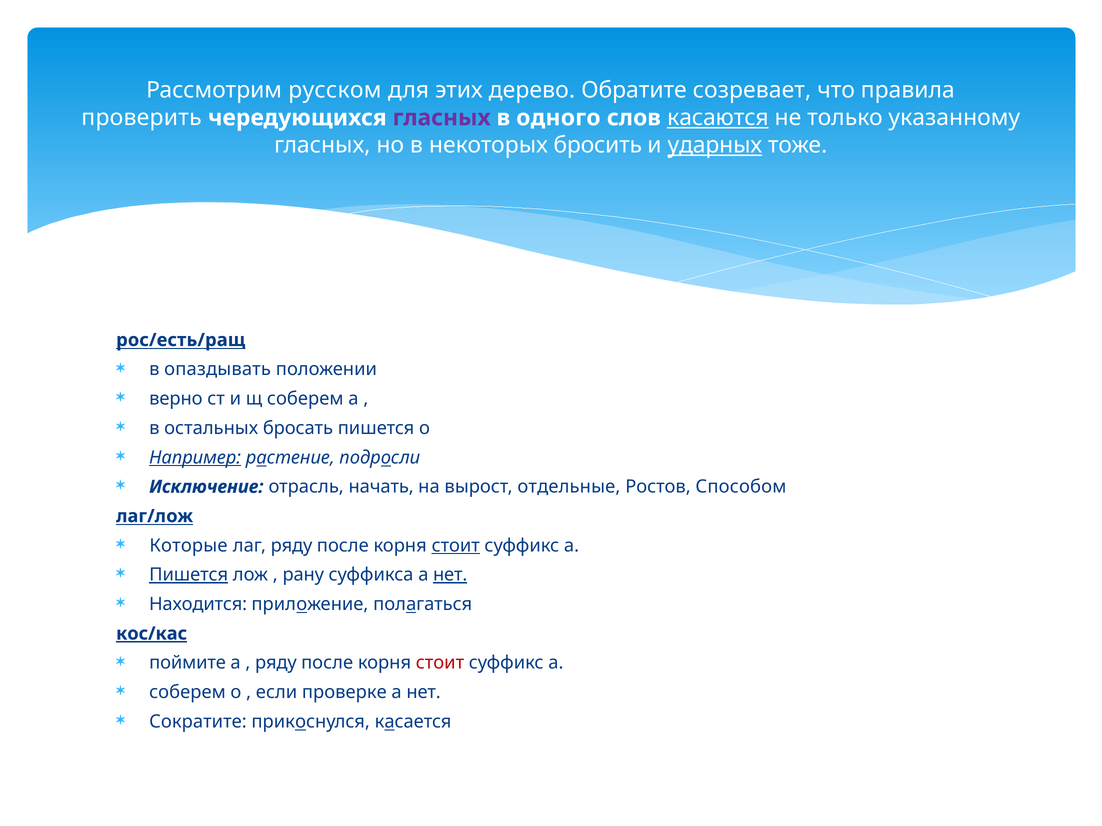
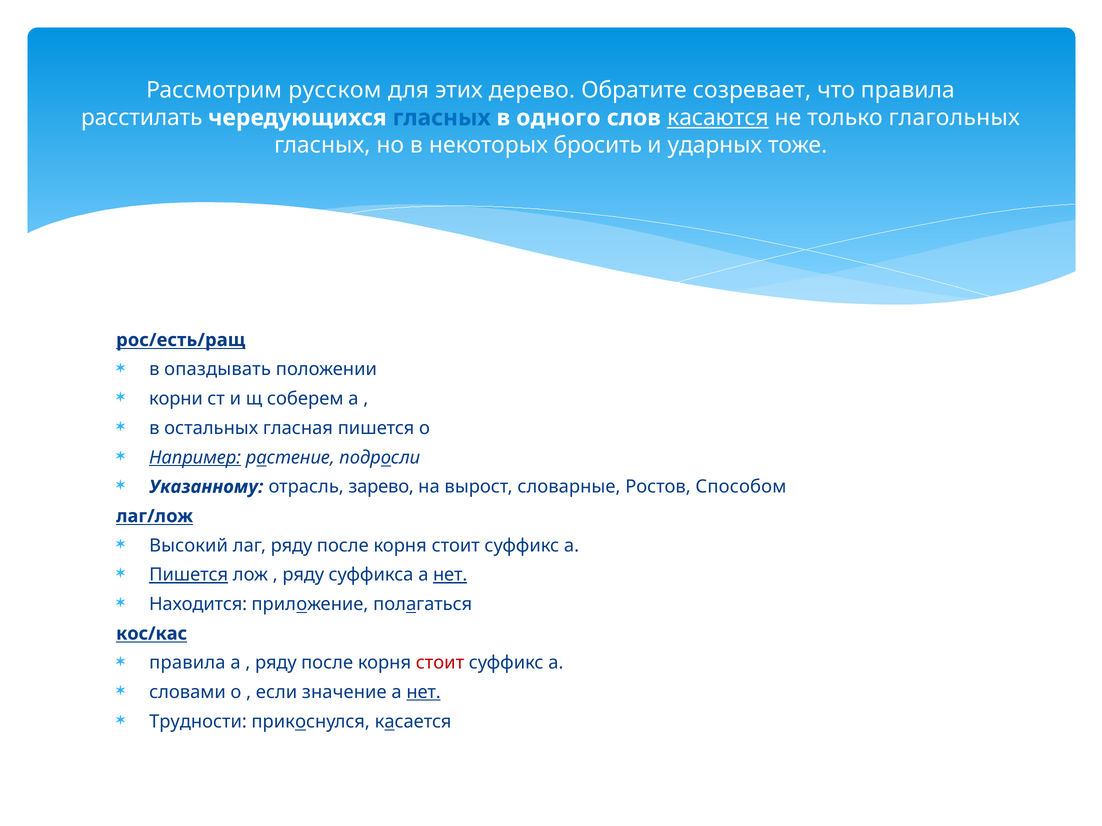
проверить: проверить -> расстилать
гласных at (442, 118) colour: purple -> blue
указанному: указанному -> глагольных
ударных underline: present -> none
верно: верно -> корни
бросать: бросать -> гласная
Исключение: Исключение -> Указанному
начать: начать -> зарево
отдельные: отдельные -> словарные
Которые: Которые -> Высокий
стоит at (456, 546) underline: present -> none
рану at (303, 575): рану -> ряду
кос/кас underline: present -> none
поймите at (188, 663): поймите -> правила
соберем at (187, 693): соберем -> словами
проверке: проверке -> значение
нет at (424, 693) underline: none -> present
Сократите: Сократите -> Трудности
